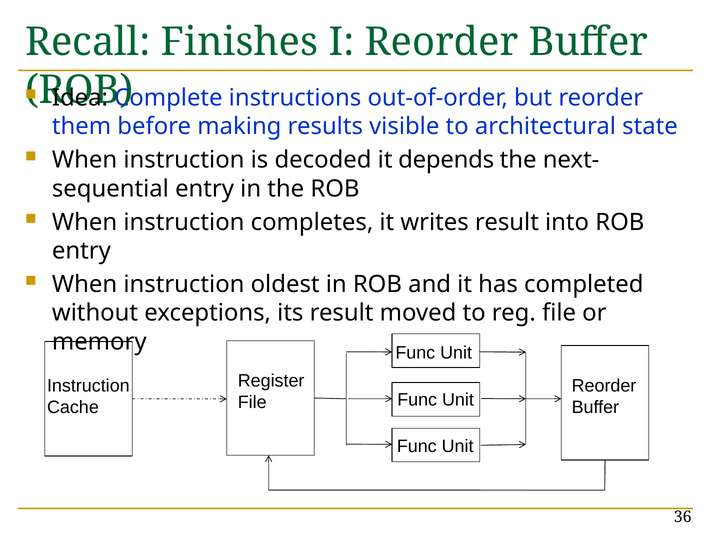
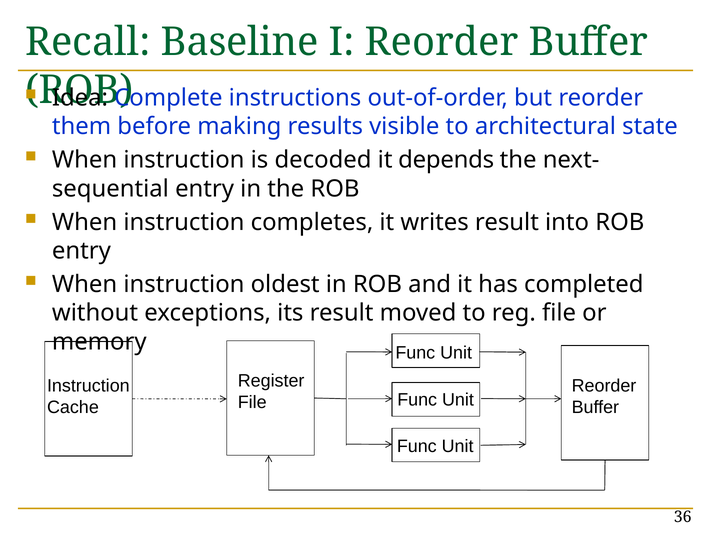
Finishes: Finishes -> Baseline
